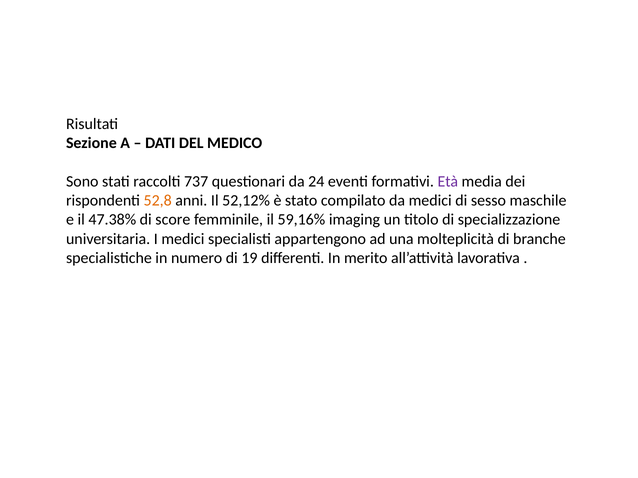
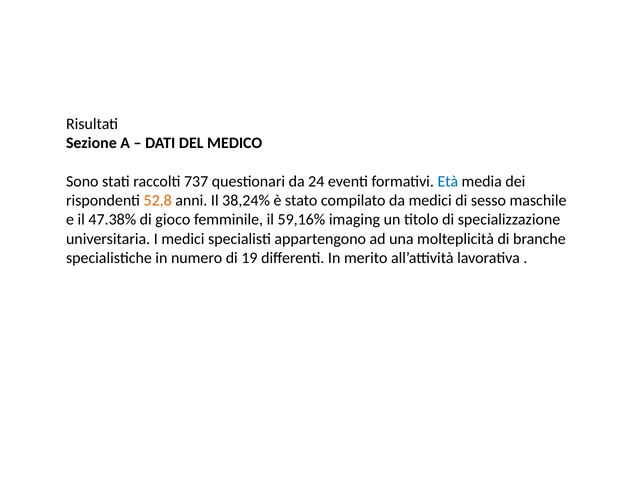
Età colour: purple -> blue
52,12%: 52,12% -> 38,24%
score: score -> gioco
